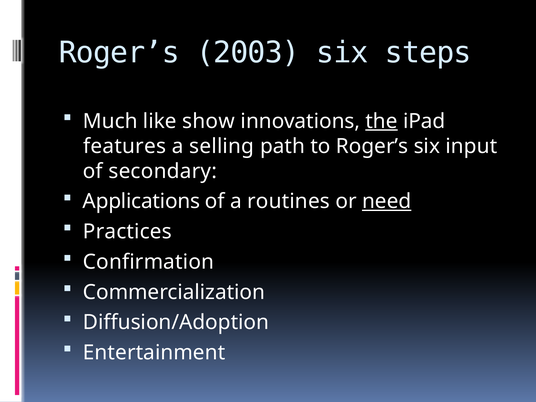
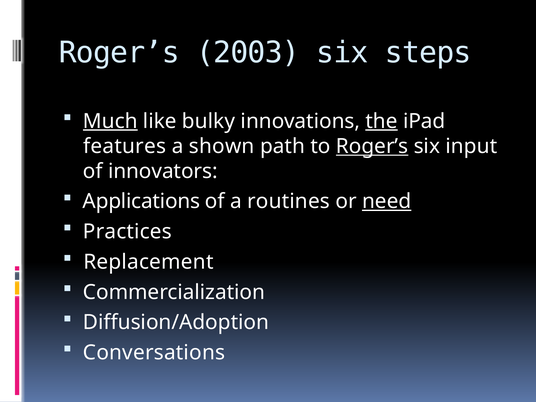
Much underline: none -> present
show: show -> bulky
selling: selling -> shown
Roger’s at (372, 146) underline: none -> present
secondary: secondary -> innovators
Confirmation: Confirmation -> Replacement
Entertainment: Entertainment -> Conversations
